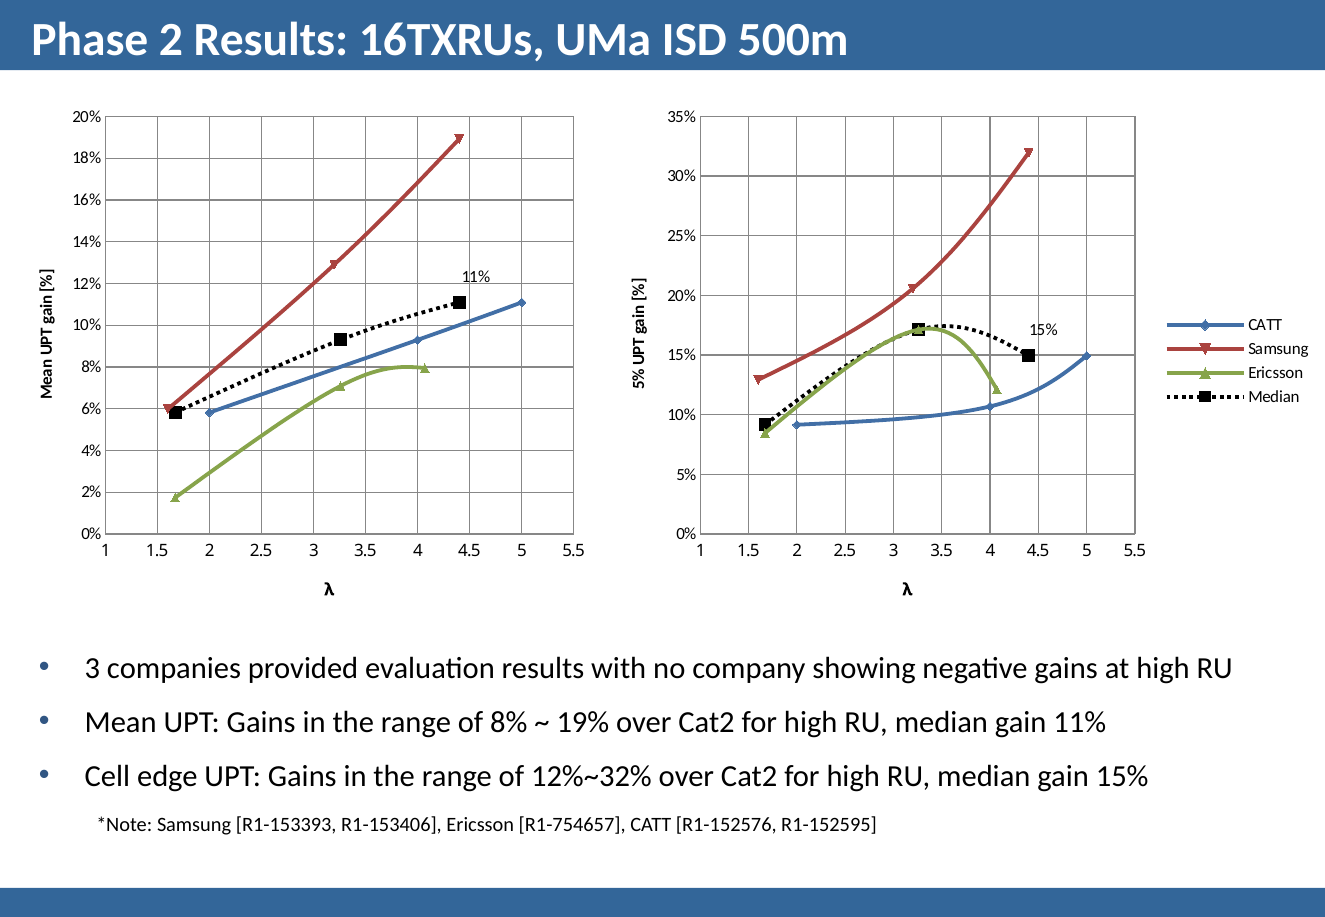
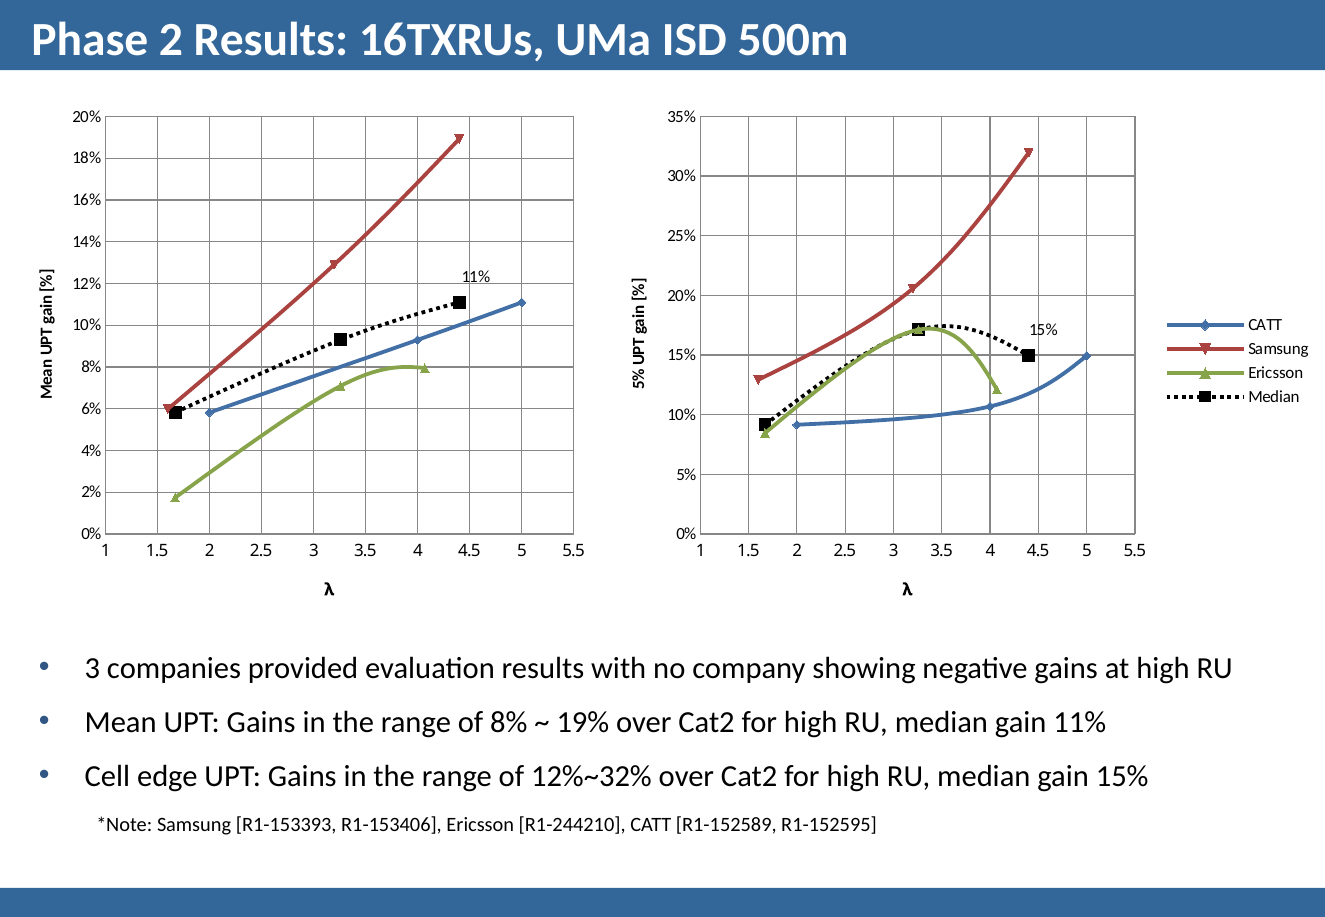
R1-754657: R1-754657 -> R1-244210
R1-152576: R1-152576 -> R1-152589
